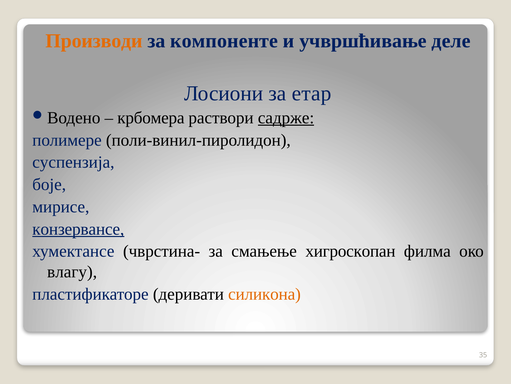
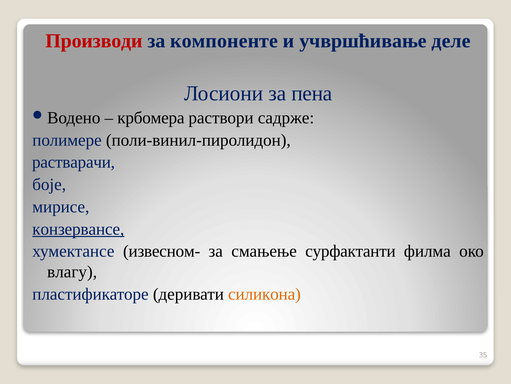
Производи colour: orange -> red
етар: етар -> пена
садрже underline: present -> none
суспензија: суспензија -> растварачи
чврстина-: чврстина- -> извесном-
хигроскопан: хигроскопан -> сурфактанти
